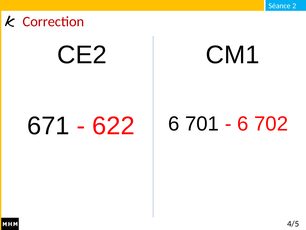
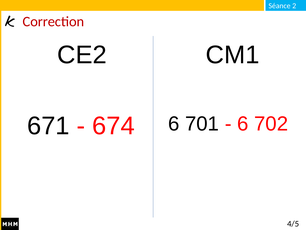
622: 622 -> 674
